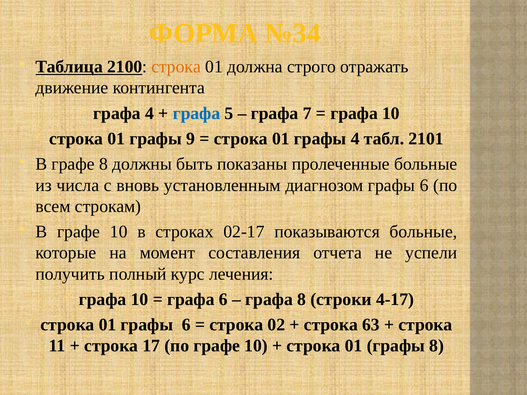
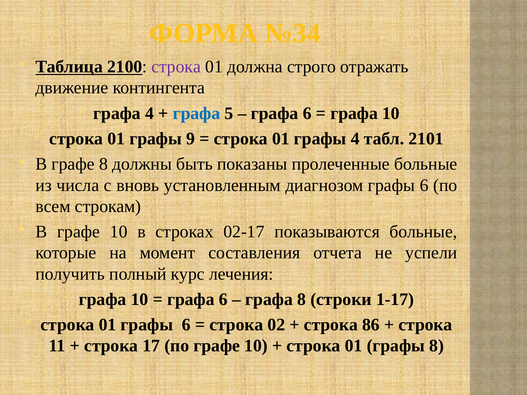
строка at (176, 67) colour: orange -> purple
7 at (307, 113): 7 -> 6
4-17: 4-17 -> 1-17
63: 63 -> 86
